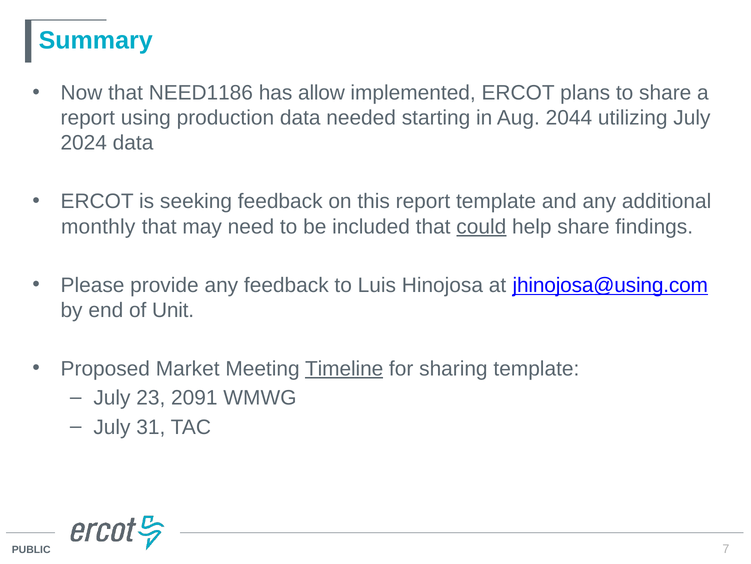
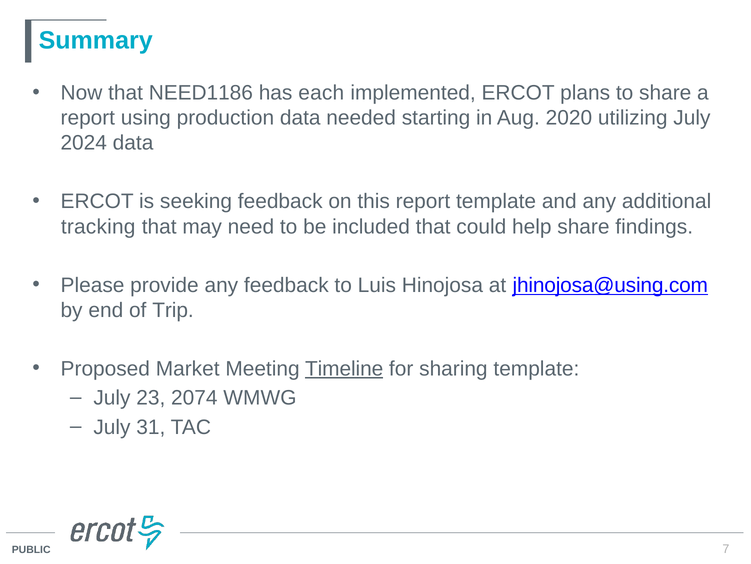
allow: allow -> each
2044: 2044 -> 2020
monthly: monthly -> tracking
could underline: present -> none
Unit: Unit -> Trip
2091: 2091 -> 2074
